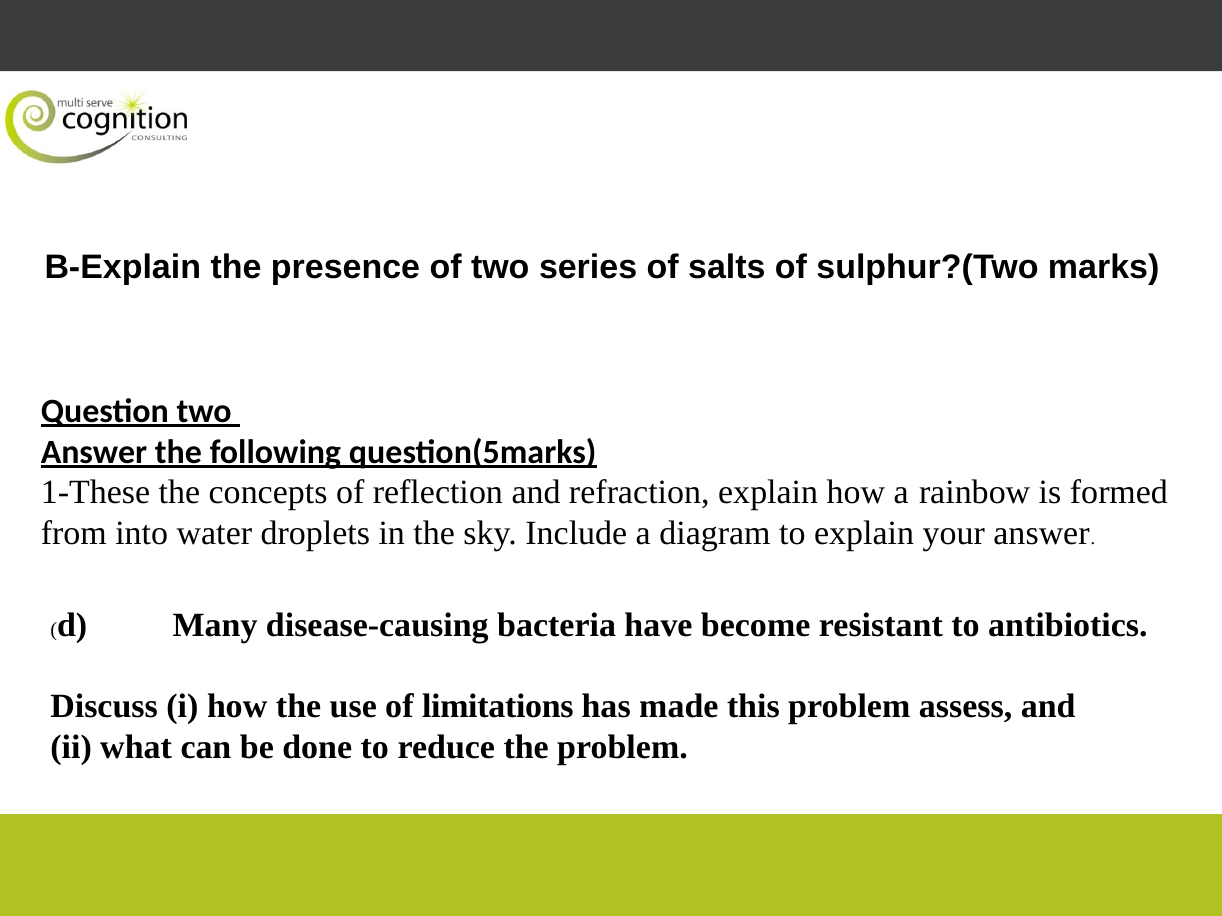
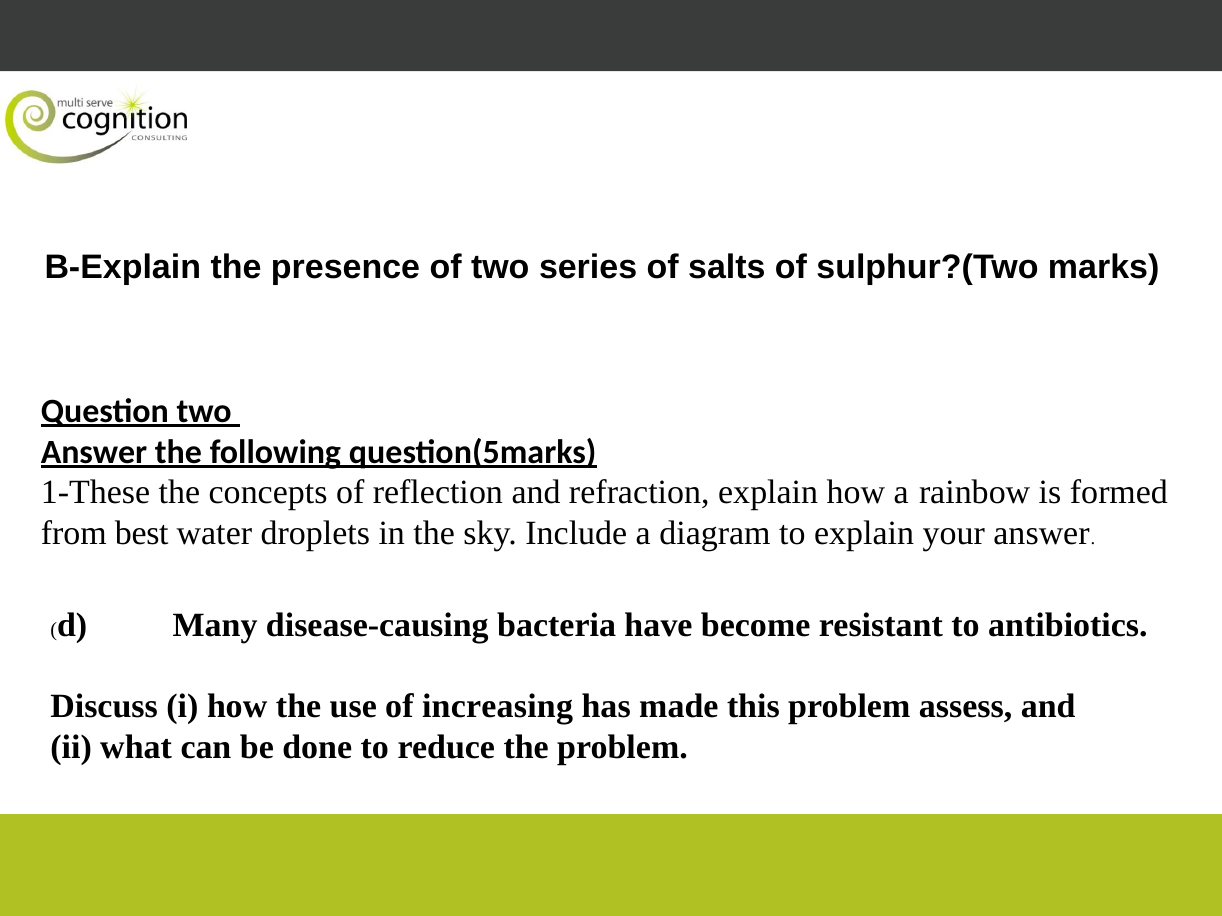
into: into -> best
limitations: limitations -> increasing
